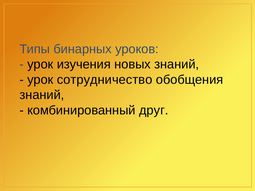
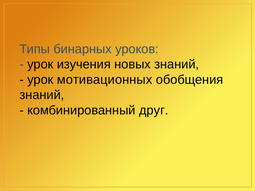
сотрудничество: сотрудничество -> мотивационных
